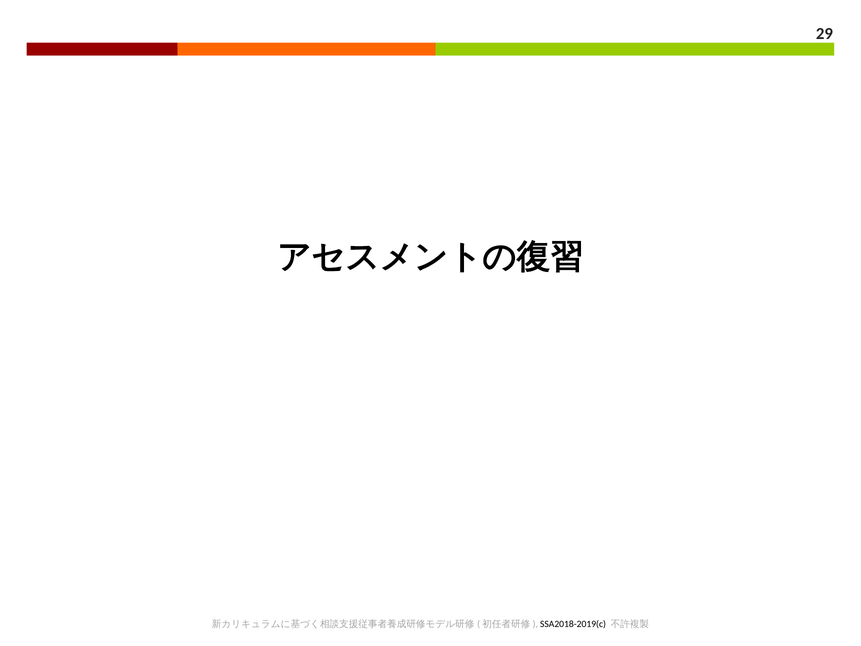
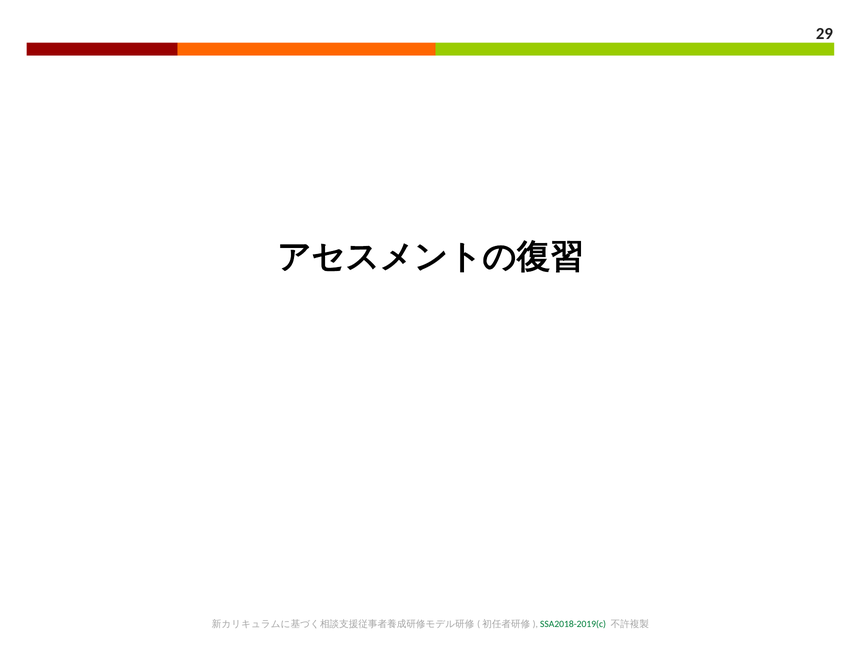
SSA2018-2019(c colour: black -> green
